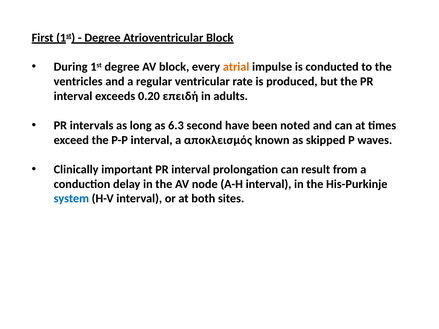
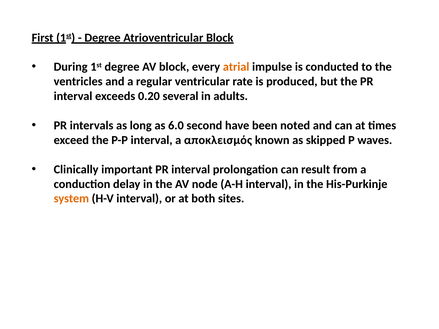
επειδή: επειδή -> several
6.3: 6.3 -> 6.0
system colour: blue -> orange
